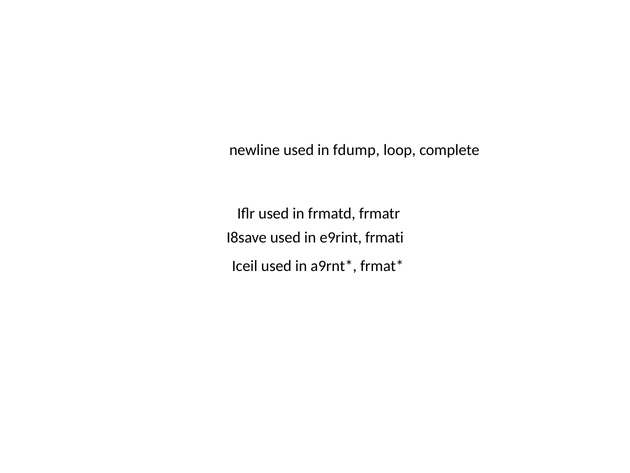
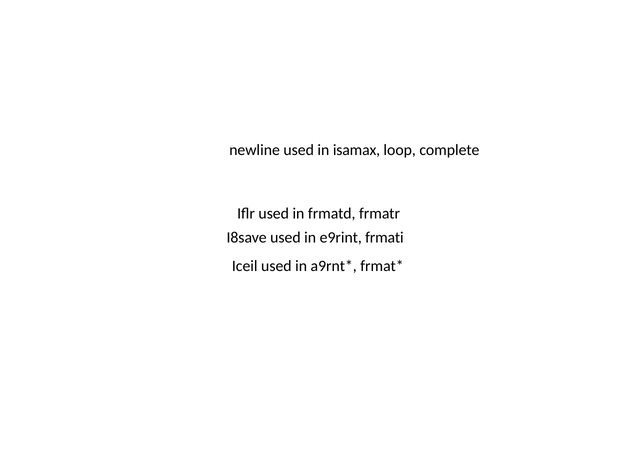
fdump: fdump -> isamax
